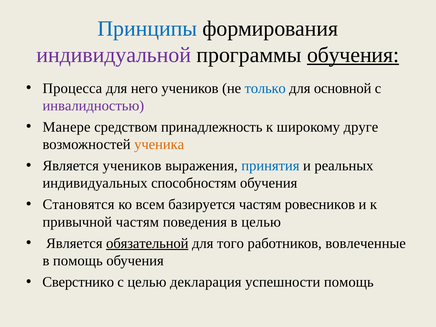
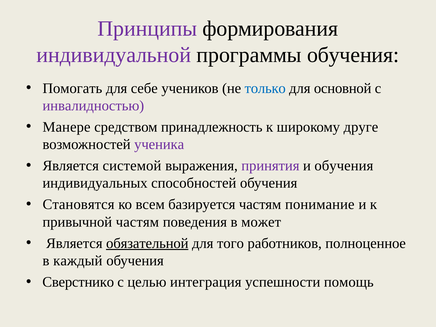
Принципы colour: blue -> purple
обучения at (353, 55) underline: present -> none
Процесса: Процесса -> Помогать
него: него -> себе
ученика colour: orange -> purple
Является учеников: учеников -> системой
принятия colour: blue -> purple
и реальных: реальных -> обучения
способностям: способностям -> способностей
ровесников: ровесников -> понимание
в целью: целью -> может
вовлеченные: вовлеченные -> полноценное
в помощь: помощь -> каждый
декларация: декларация -> интеграция
